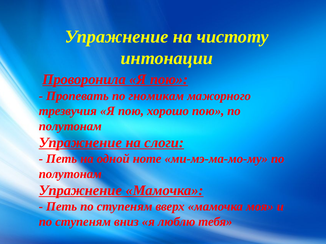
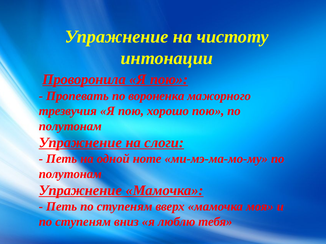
гномикам: гномикам -> вороненка
